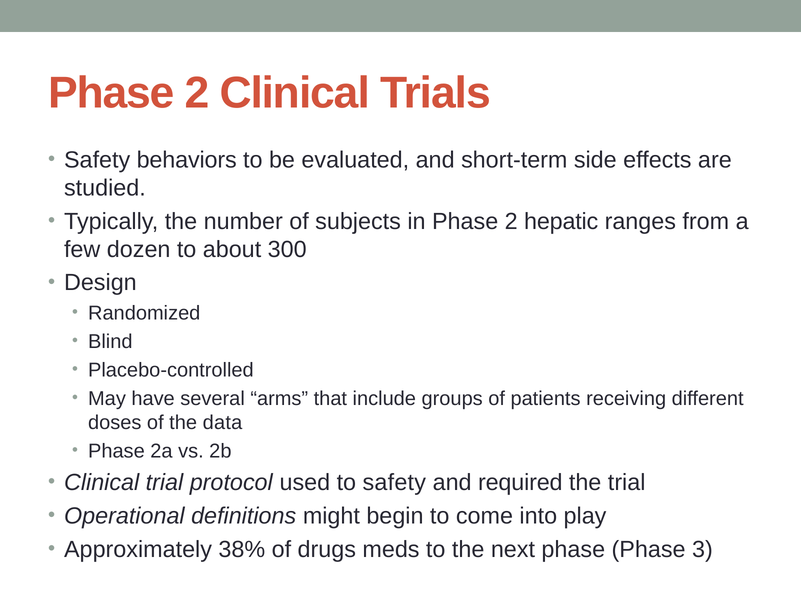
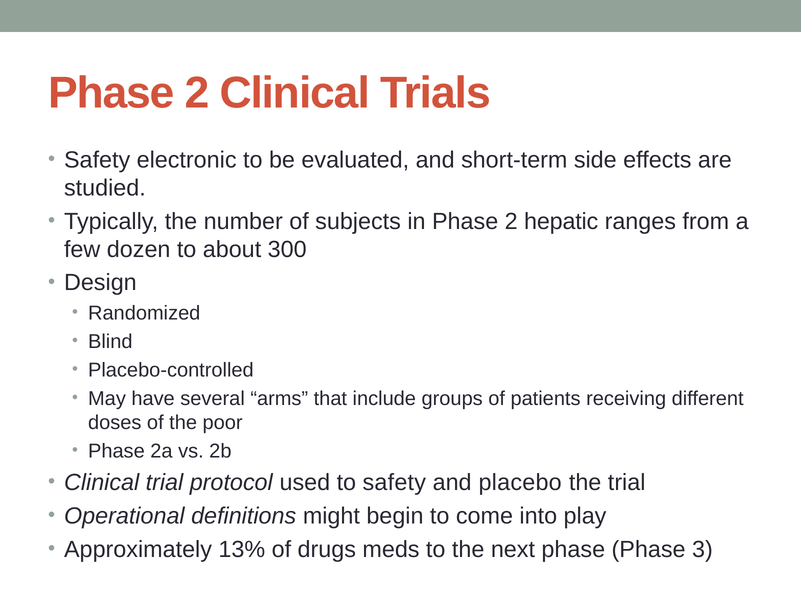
behaviors: behaviors -> electronic
data: data -> poor
required: required -> placebo
38%: 38% -> 13%
